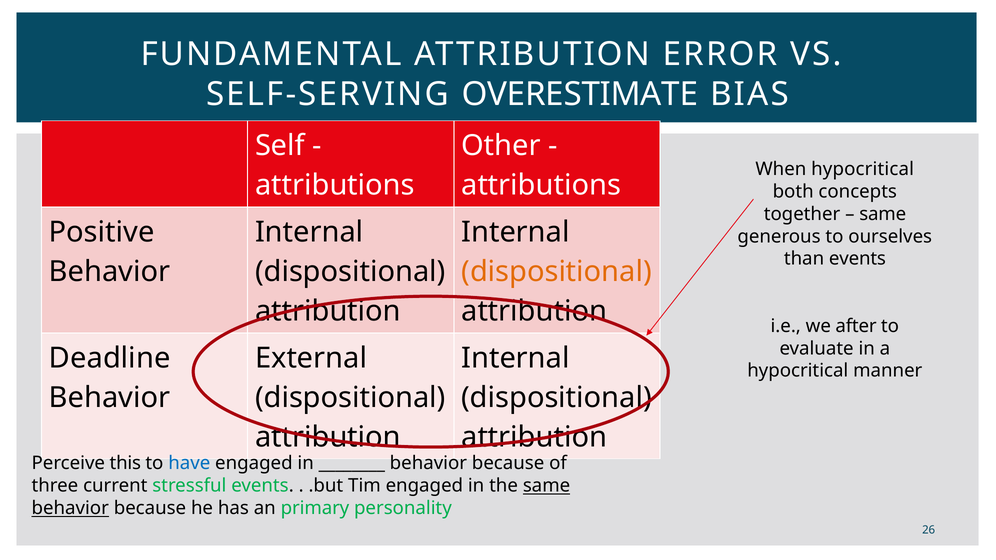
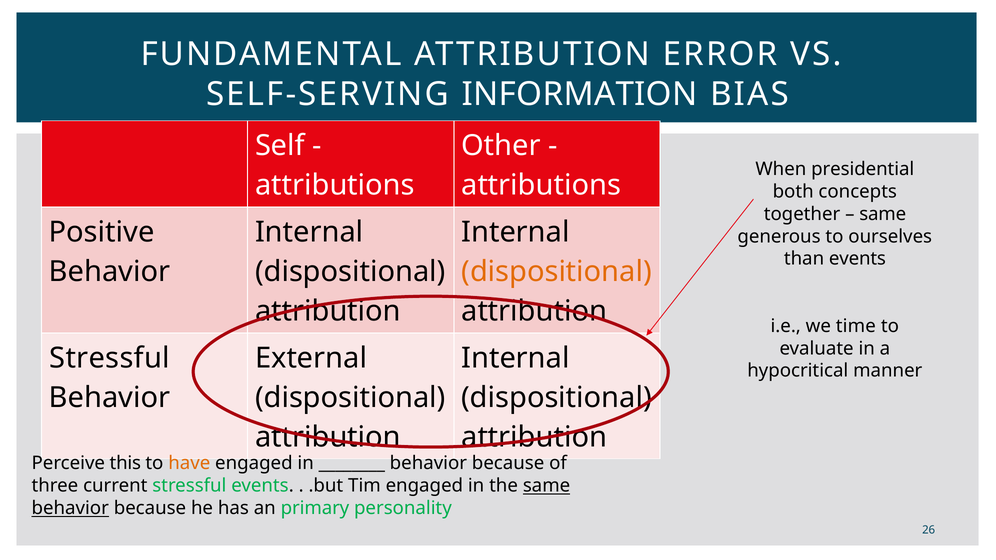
OVERESTIMATE: OVERESTIMATE -> INFORMATION
When hypocritical: hypocritical -> presidential
after: after -> time
Deadline at (110, 358): Deadline -> Stressful
have colour: blue -> orange
